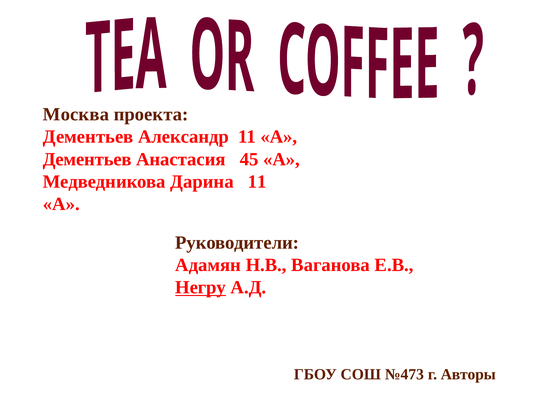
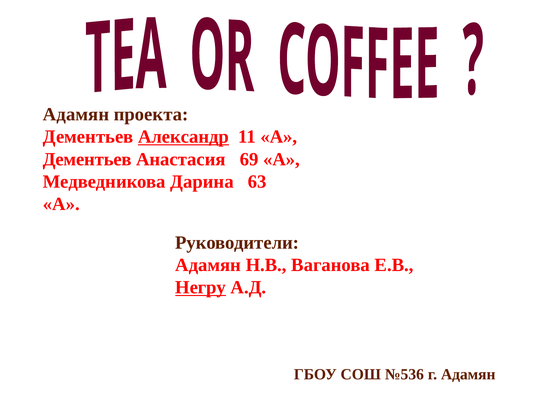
Москва at (76, 114): Москва -> Адамян
Александр underline: none -> present
45: 45 -> 69
Дарина 11: 11 -> 63
№473: №473 -> №536
г Авторы: Авторы -> Адамян
